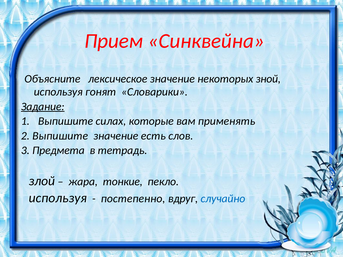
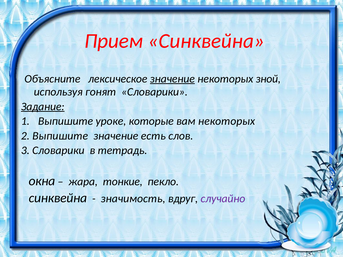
значение at (172, 79) underline: none -> present
силах: силах -> уроке
вам применять: применять -> некоторых
3 Предмета: Предмета -> Словарики
злой: злой -> окна
используя at (58, 198): используя -> синквейна
постепенно: постепенно -> значимость
случайно colour: blue -> purple
